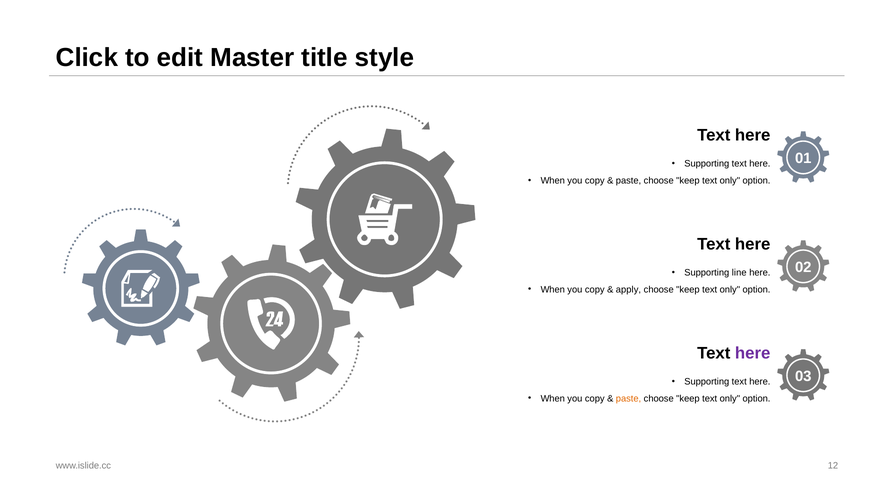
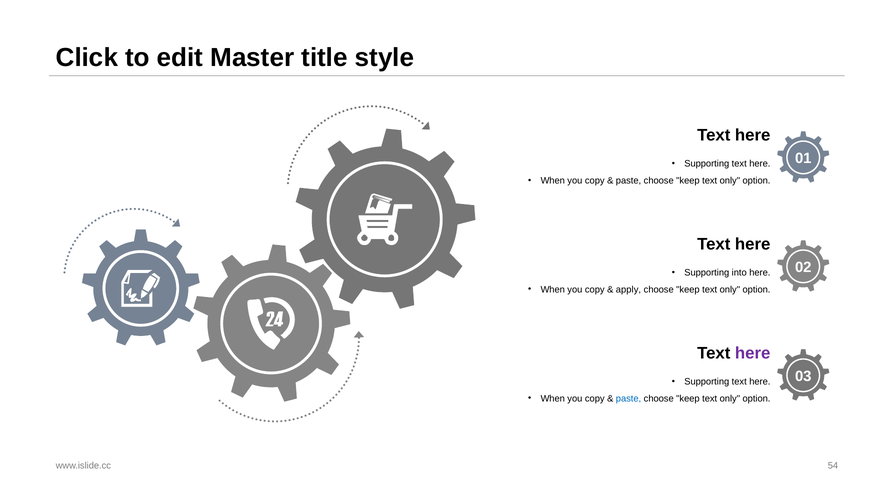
line: line -> into
paste at (629, 398) colour: orange -> blue
12: 12 -> 54
